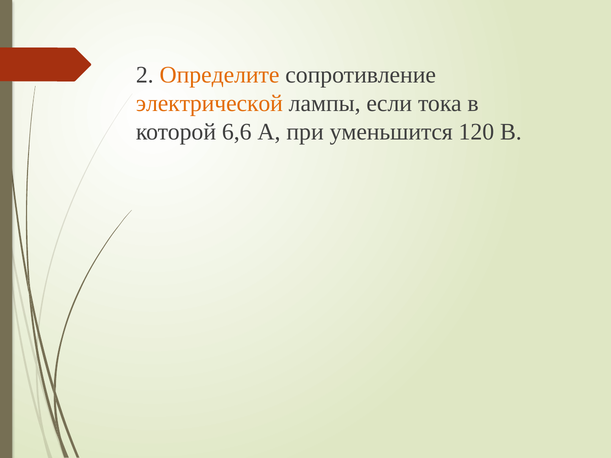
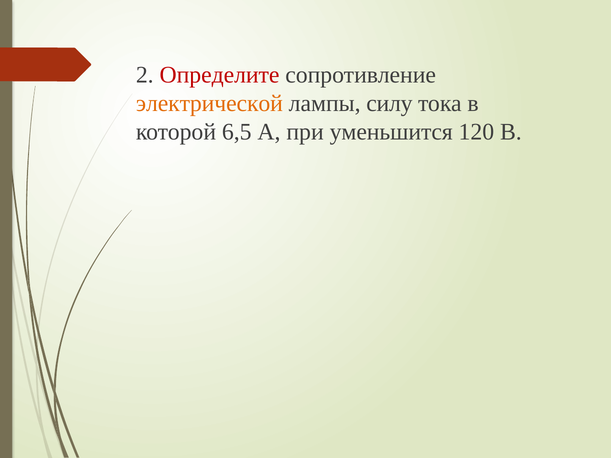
Определите colour: orange -> red
если: если -> силу
6,6: 6,6 -> 6,5
